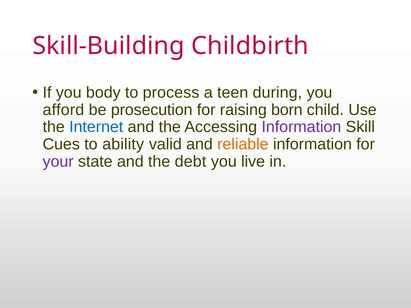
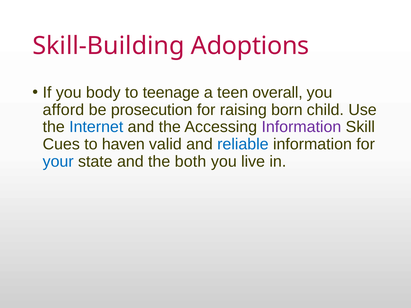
Childbirth: Childbirth -> Adoptions
process: process -> teenage
during: during -> overall
ability: ability -> haven
reliable colour: orange -> blue
your colour: purple -> blue
debt: debt -> both
